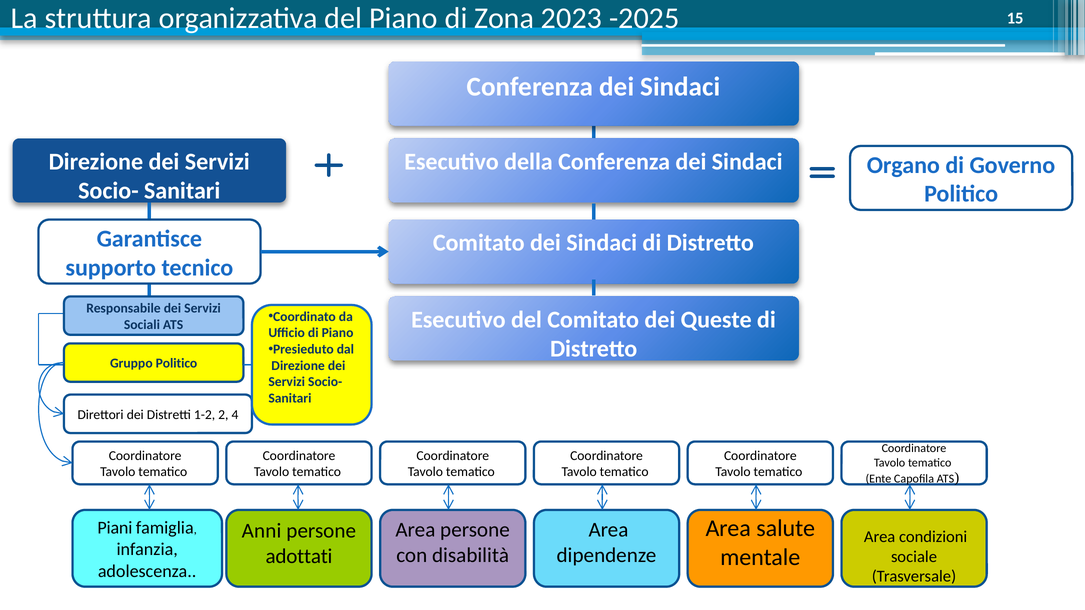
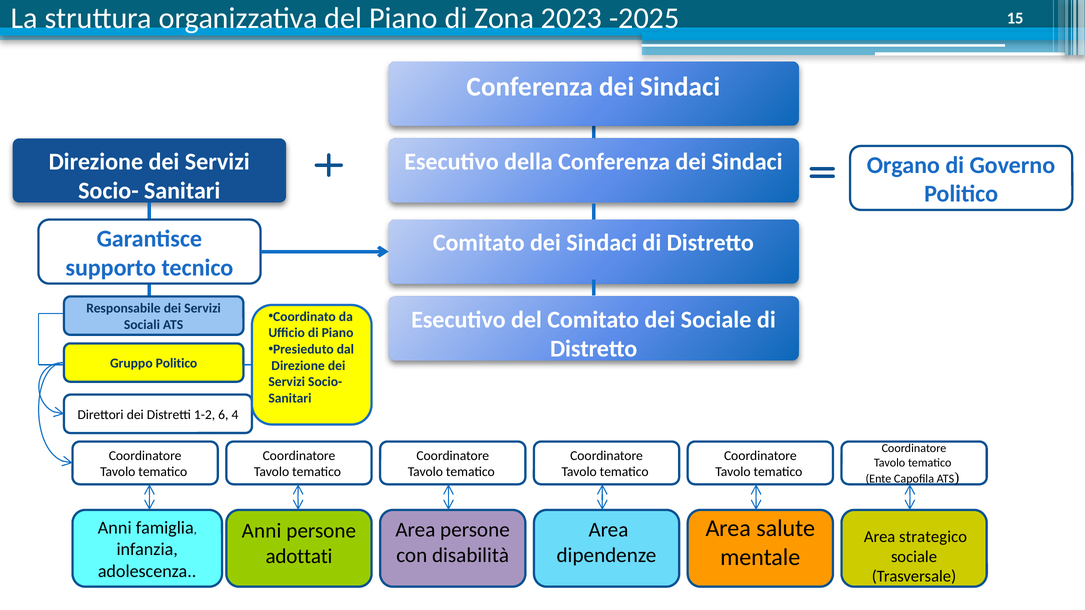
dei Queste: Queste -> Sociale
2: 2 -> 6
Piani at (115, 528): Piani -> Anni
condizioni: condizioni -> strategico
